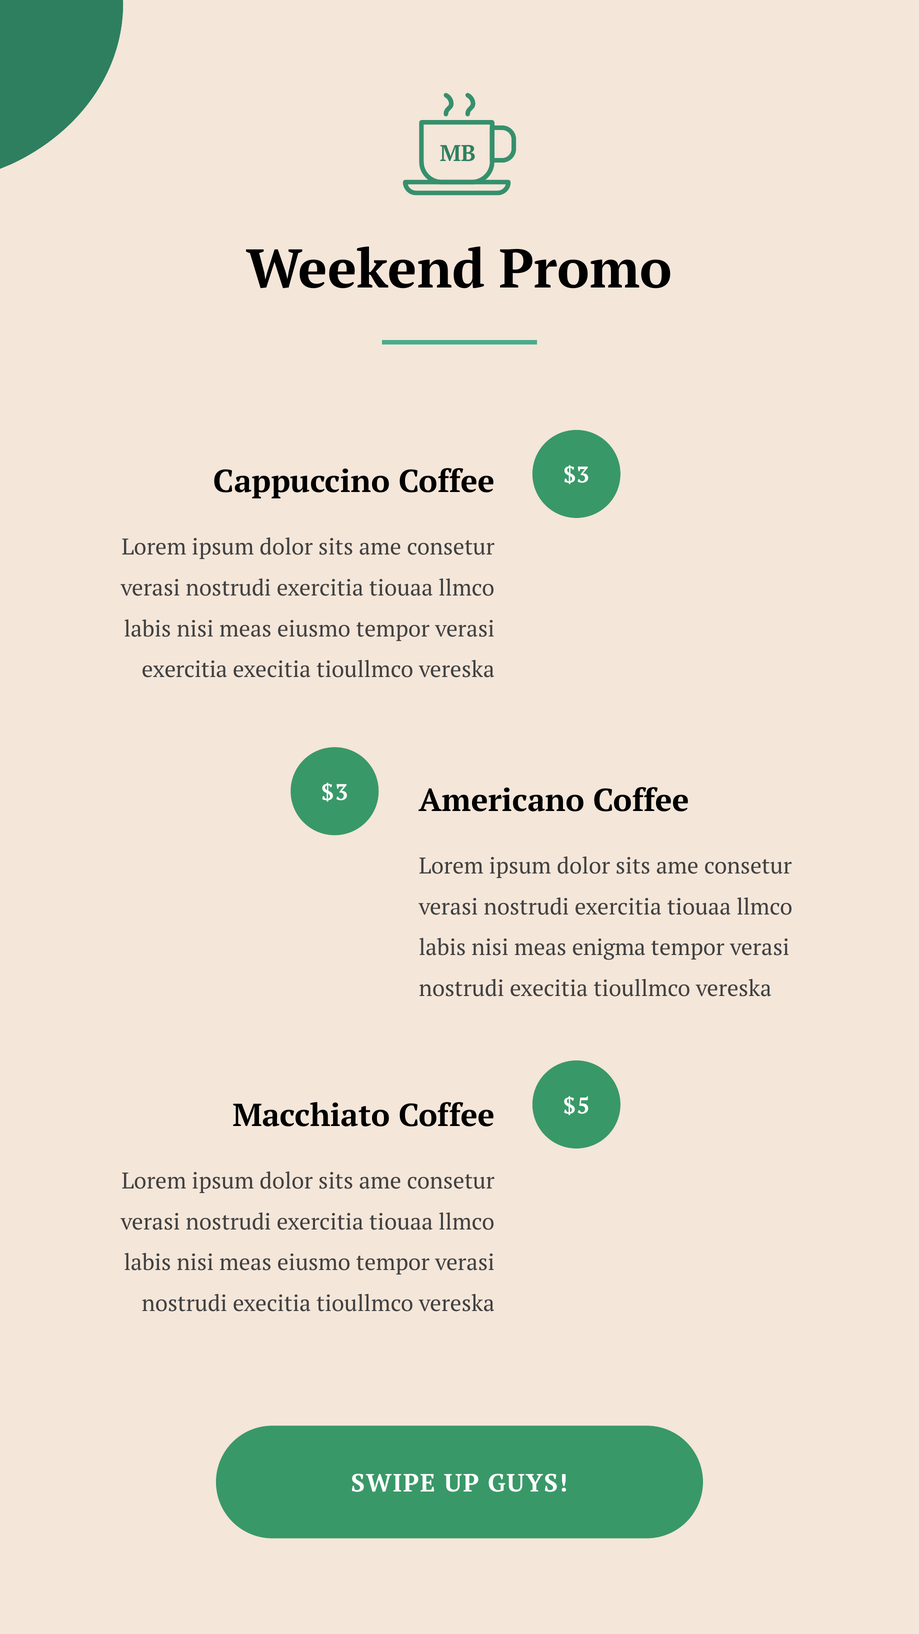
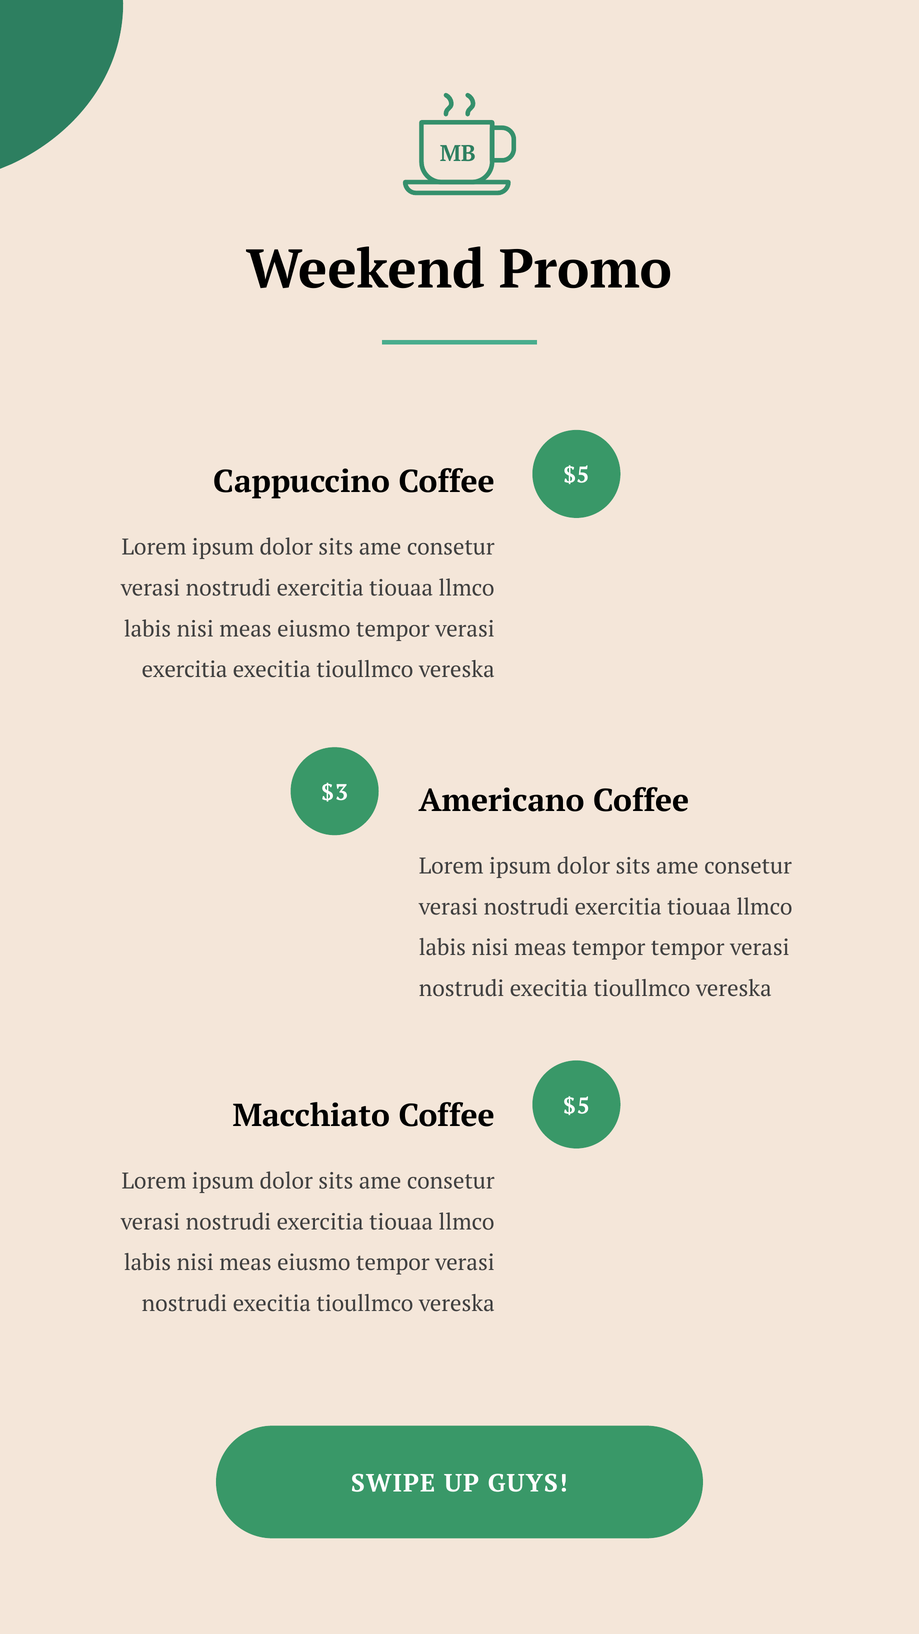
$3 at (576, 475): $3 -> $5
meas enigma: enigma -> tempor
